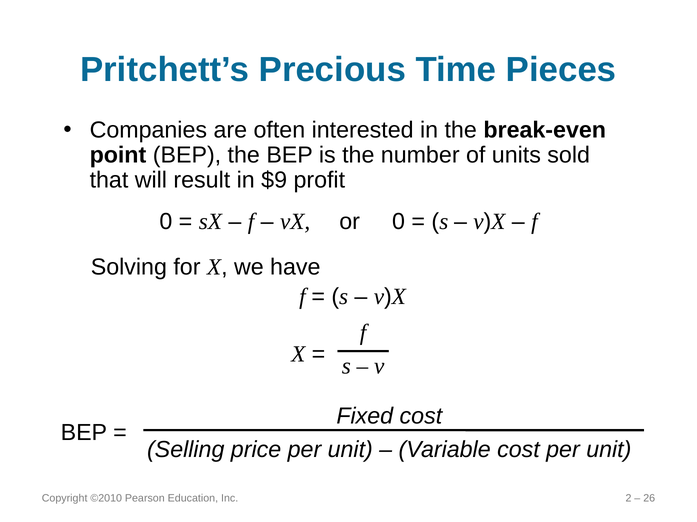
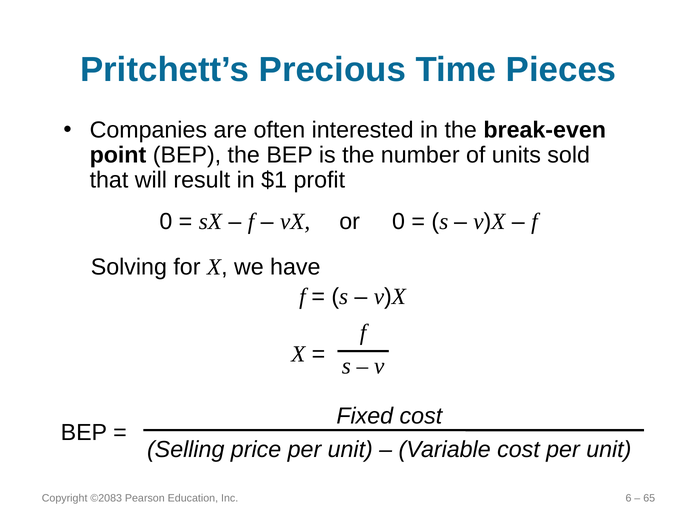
$9: $9 -> $1
©2010: ©2010 -> ©2083
2: 2 -> 6
26: 26 -> 65
